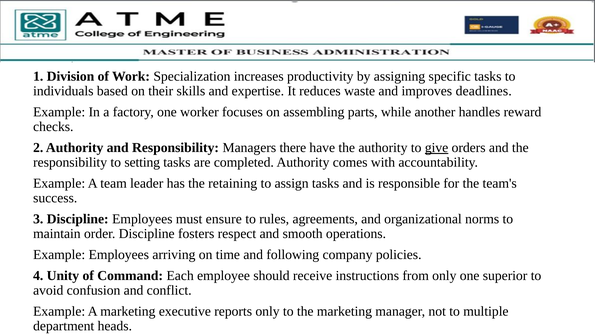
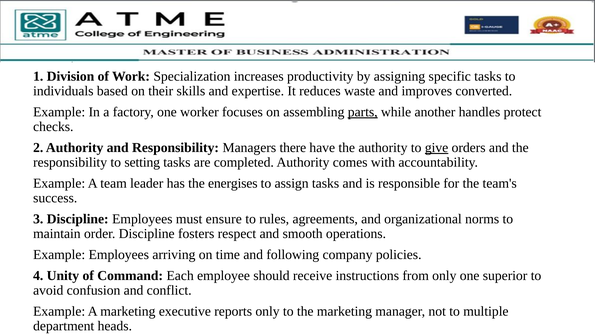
deadlines: deadlines -> converted
parts underline: none -> present
reward: reward -> protect
retaining: retaining -> energises
